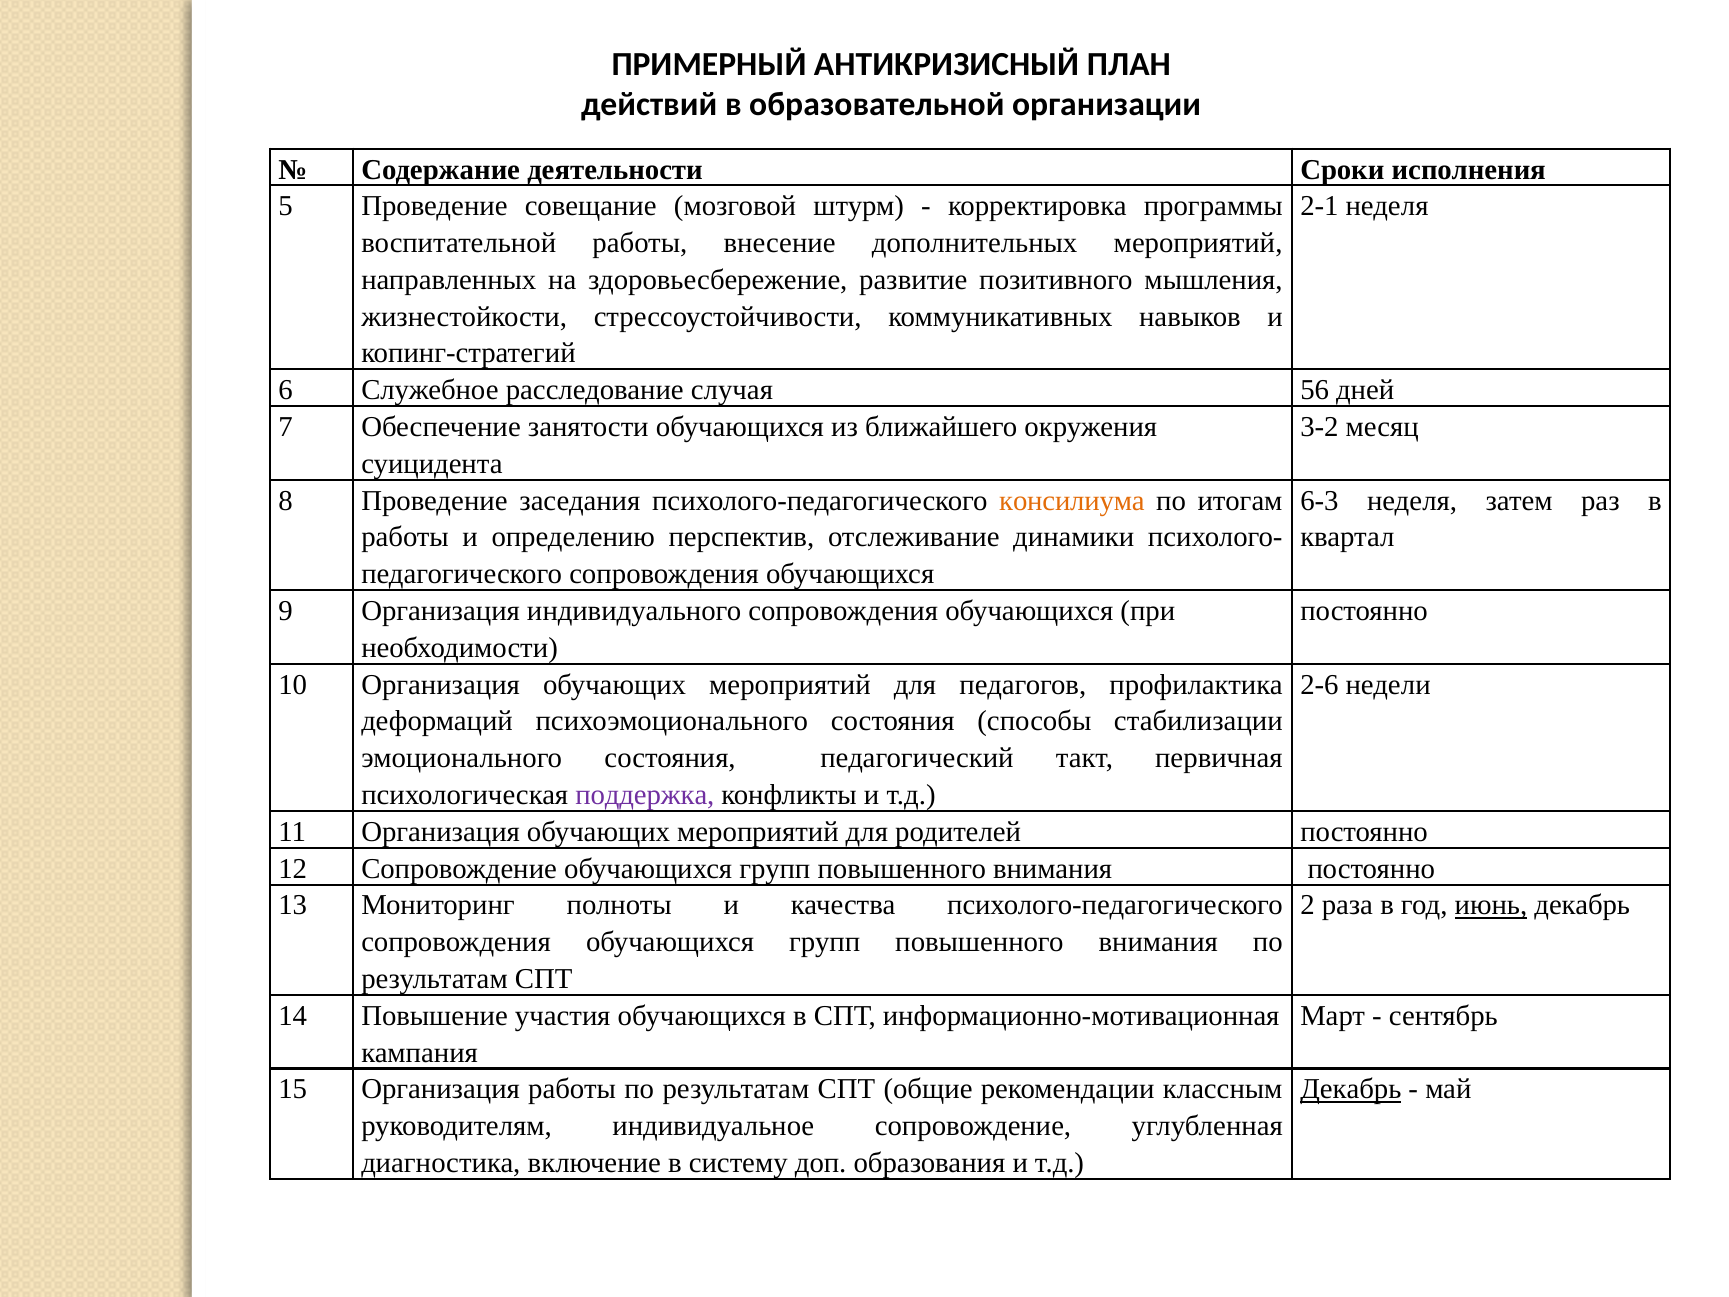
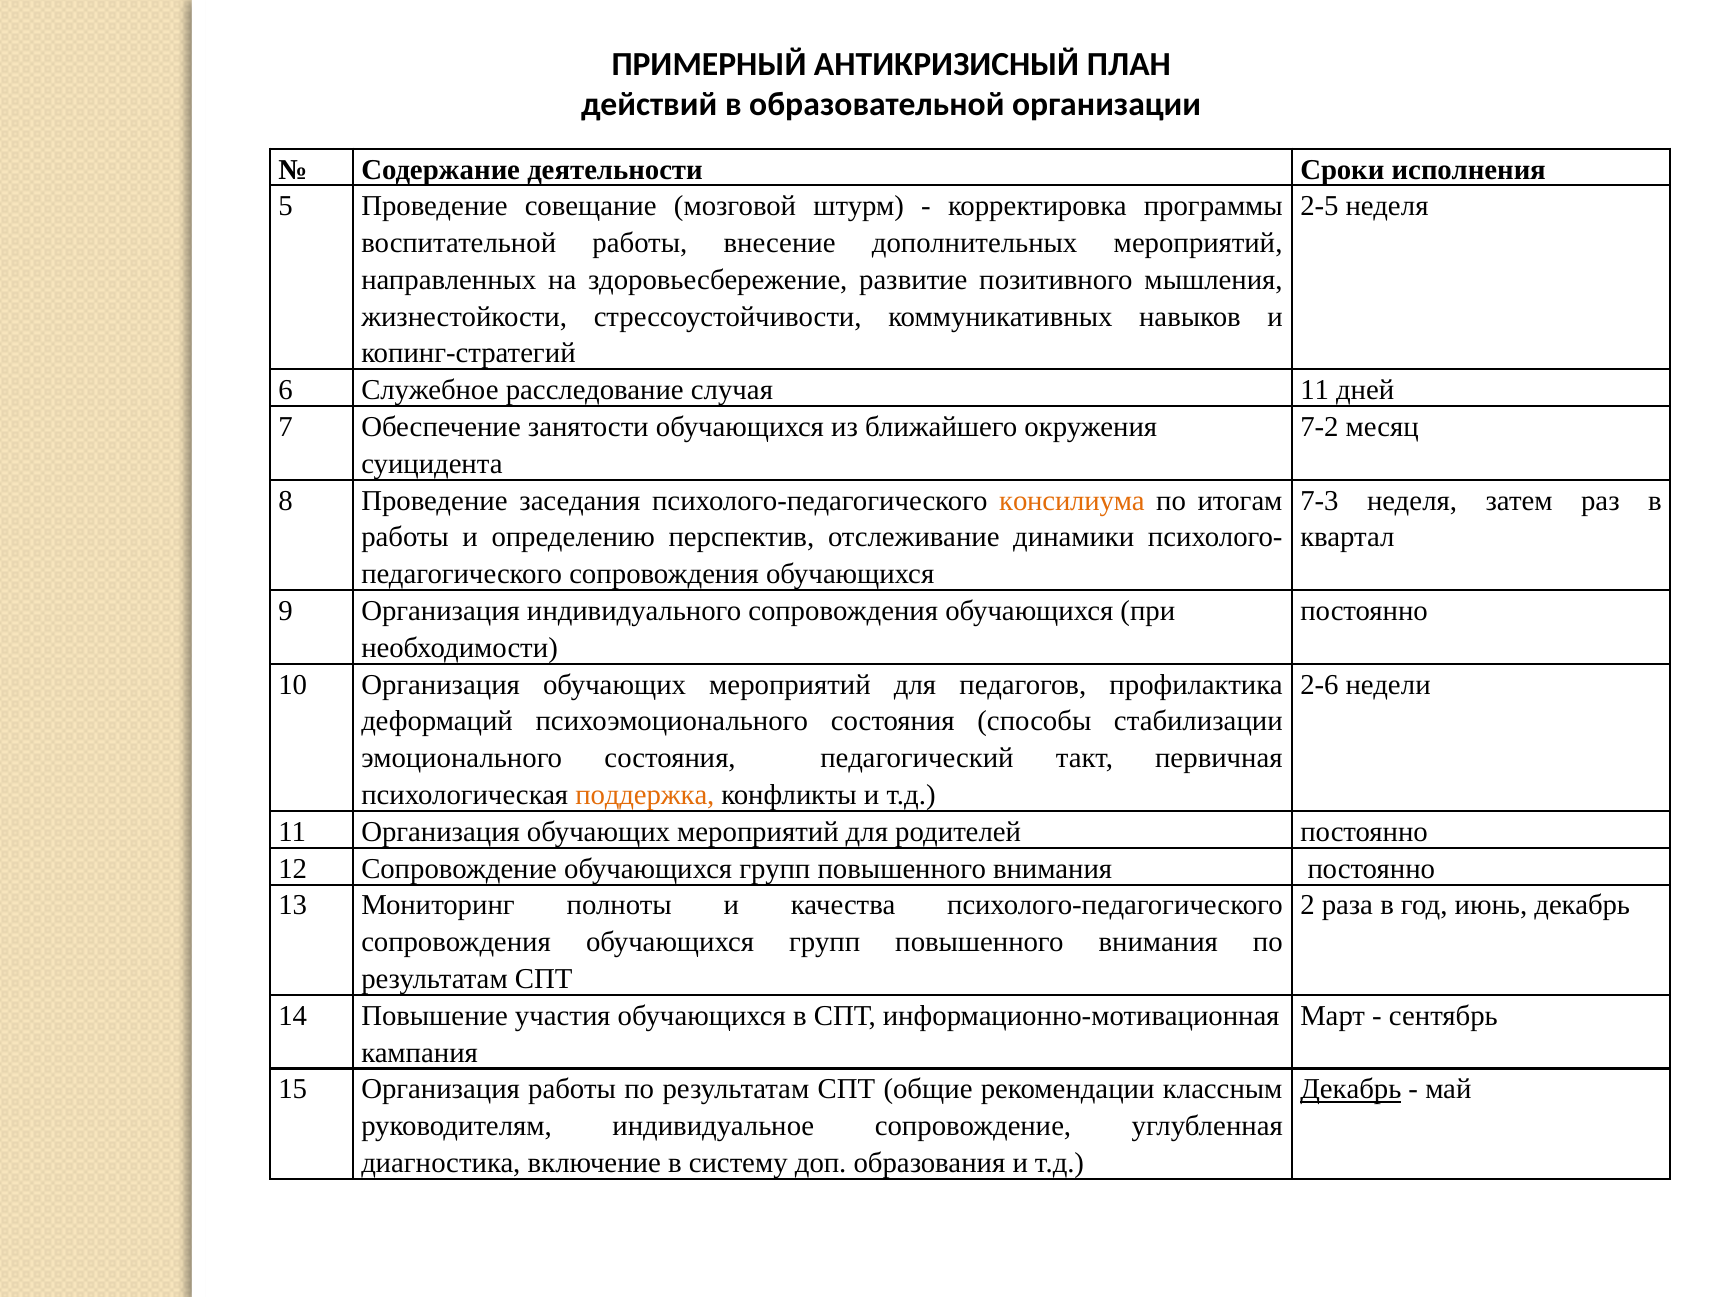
2-1: 2-1 -> 2-5
случая 56: 56 -> 11
3-2: 3-2 -> 7-2
6-3: 6-3 -> 7-3
поддержка colour: purple -> orange
июнь underline: present -> none
